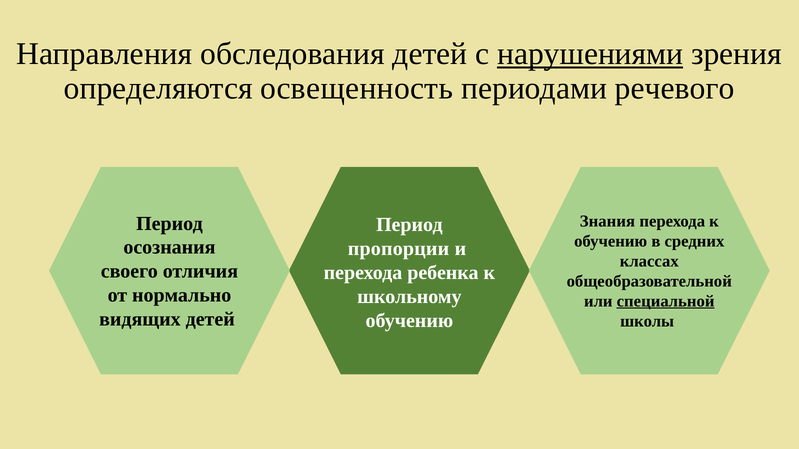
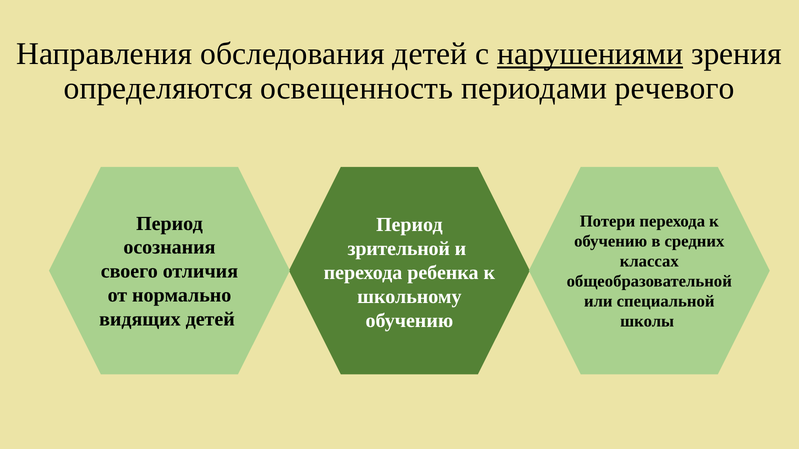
Знания: Знания -> Потери
пропорции: пропорции -> зрительной
специальной underline: present -> none
